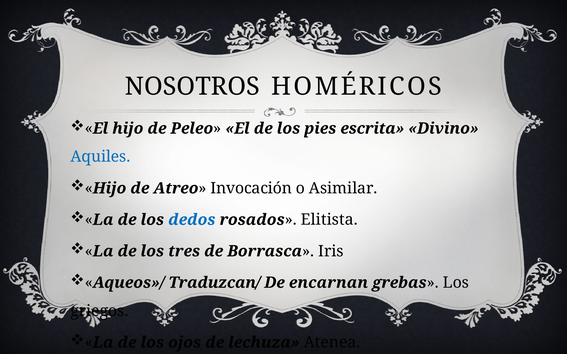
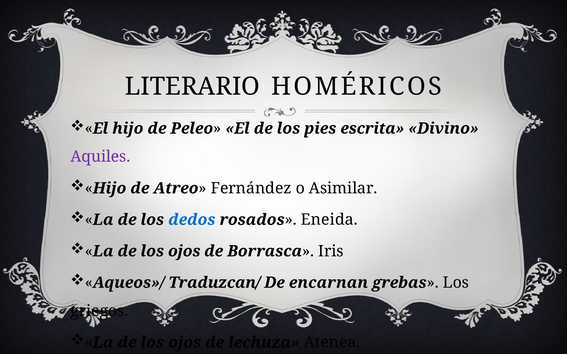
NOSOTROS: NOSOTROS -> LITERARIO
Aquiles colour: blue -> purple
Invocación: Invocación -> Fernández
Elitista: Elitista -> Eneida
tres at (184, 251): tres -> ojos
